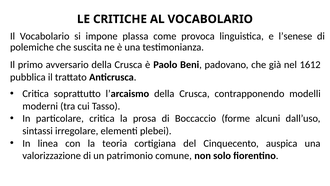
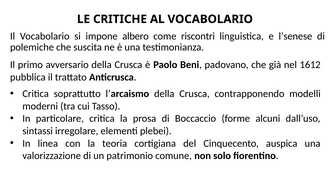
plassa: plassa -> albero
provoca: provoca -> riscontri
